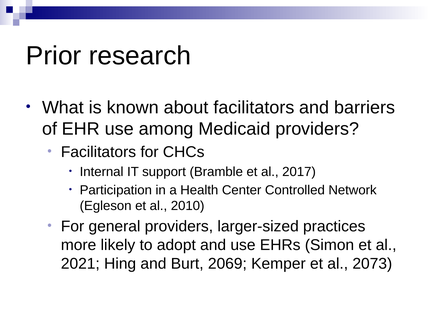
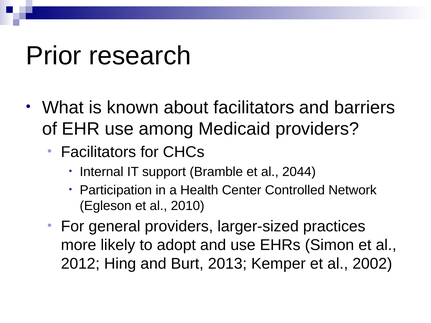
2017: 2017 -> 2044
2021: 2021 -> 2012
2069: 2069 -> 2013
2073: 2073 -> 2002
